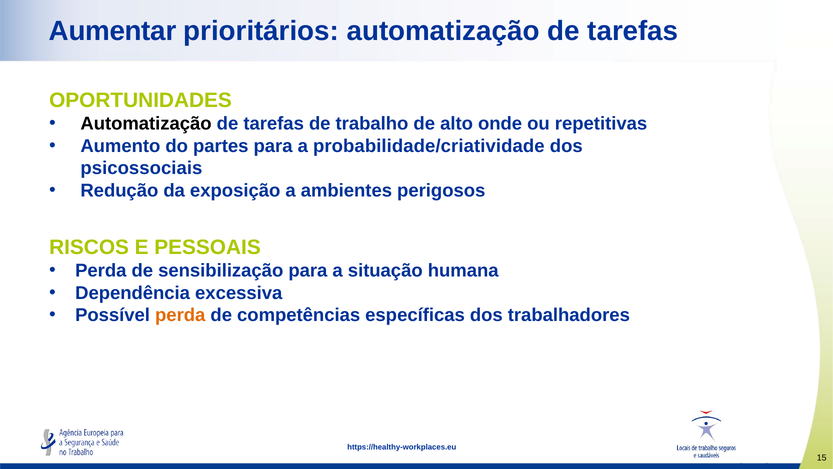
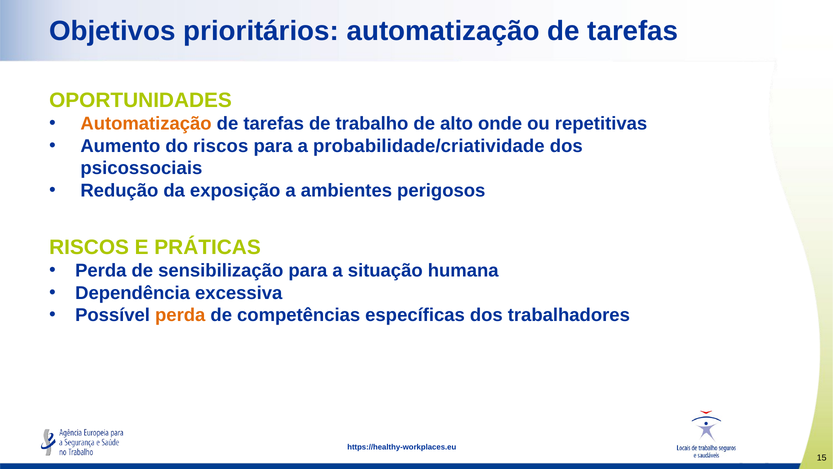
Aumentar: Aumentar -> Objetivos
Automatização at (146, 124) colour: black -> orange
do partes: partes -> riscos
PESSOAIS: PESSOAIS -> PRÁTICAS
